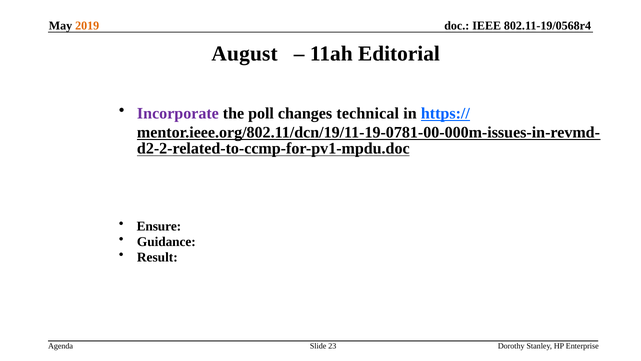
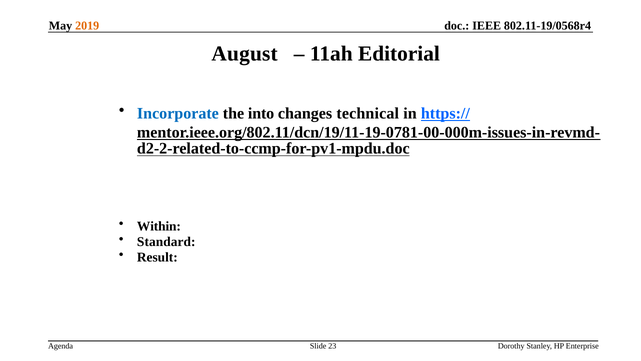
Incorporate colour: purple -> blue
poll: poll -> into
Ensure: Ensure -> Within
Guidance: Guidance -> Standard
